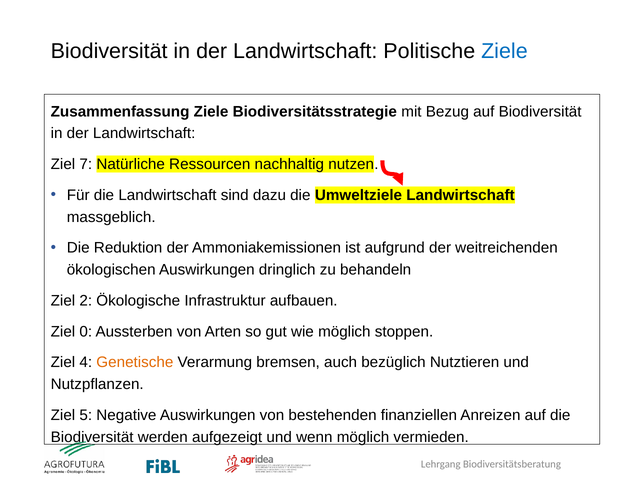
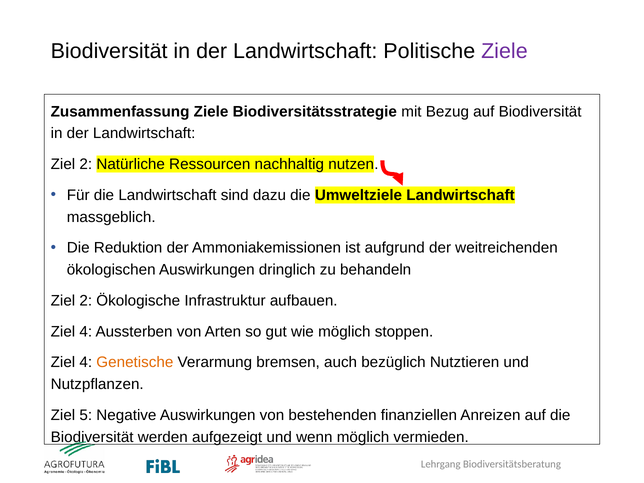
Ziele at (504, 51) colour: blue -> purple
7 at (86, 164): 7 -> 2
0 at (86, 331): 0 -> 4
